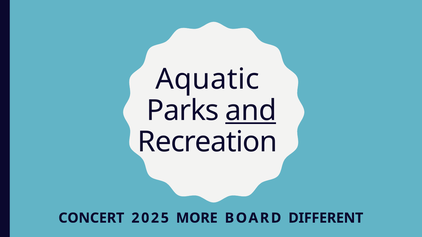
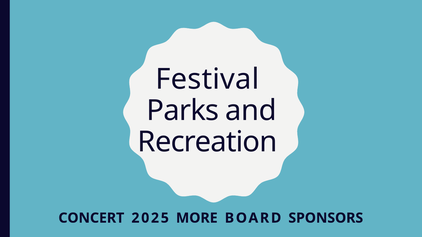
Aquatic: Aquatic -> Festival
and underline: present -> none
DIFFERENT: DIFFERENT -> SPONSORS
